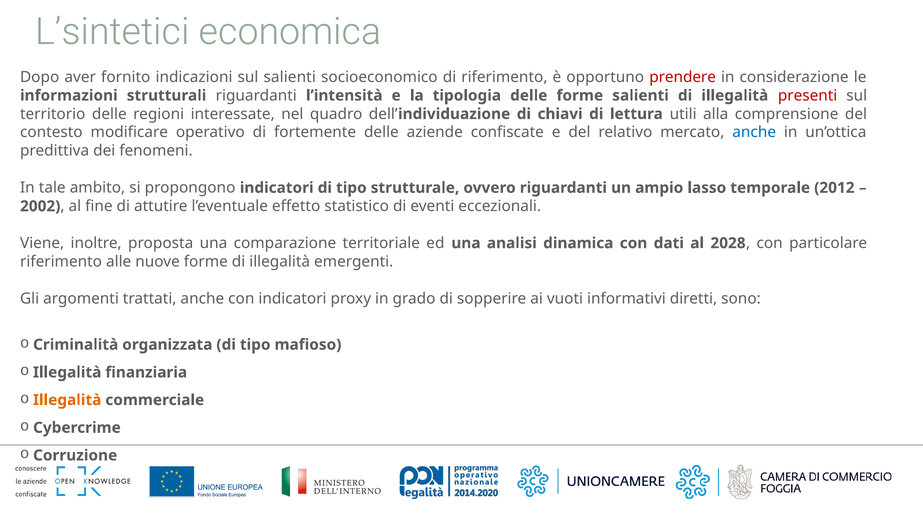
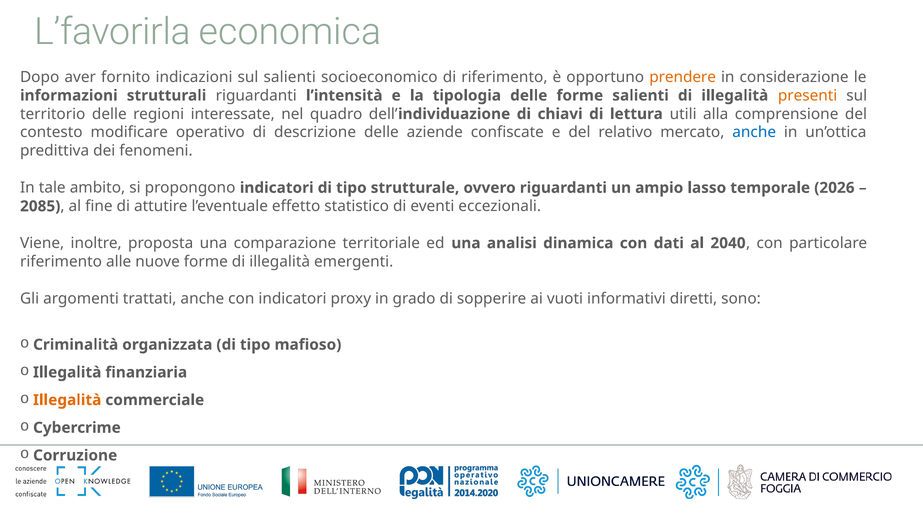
L’sintetici: L’sintetici -> L’favorirla
prendere colour: red -> orange
presenti colour: red -> orange
fortemente: fortemente -> descrizione
2012: 2012 -> 2026
2002: 2002 -> 2085
2028: 2028 -> 2040
